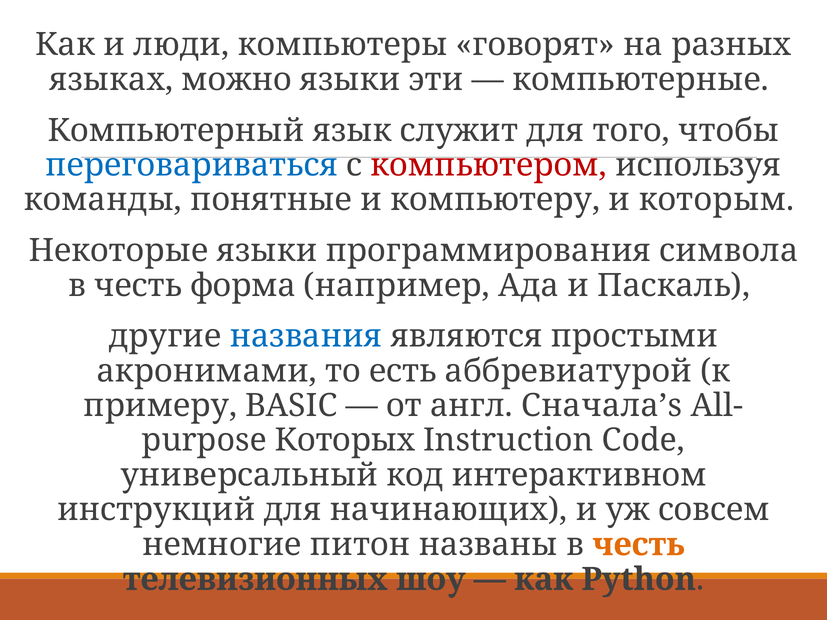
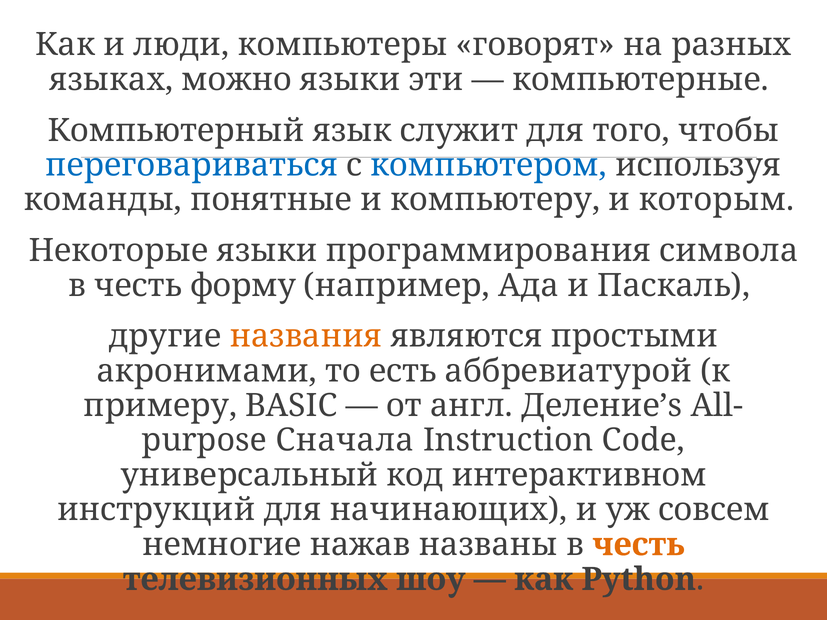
компьютером colour: red -> blue
форма: форма -> форму
названия colour: blue -> orange
Сначала’s: Сначала’s -> Деление’s
Которых: Которых -> Сначала
питон: питон -> нажав
